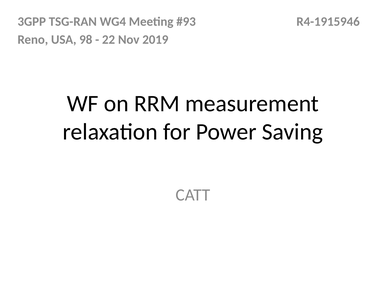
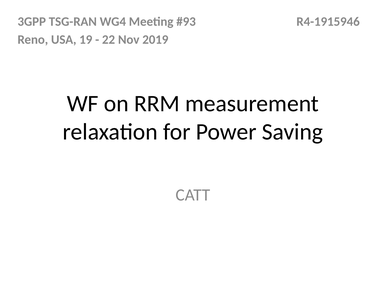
98: 98 -> 19
